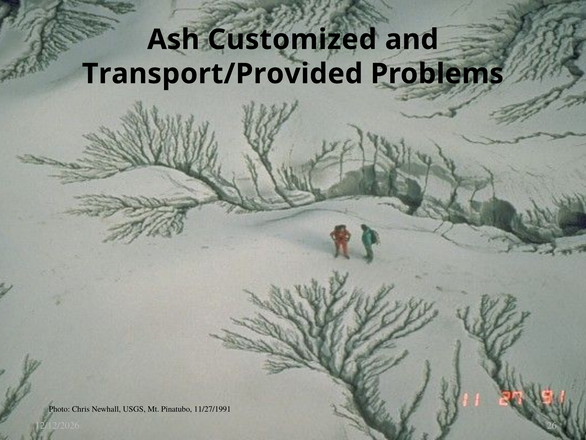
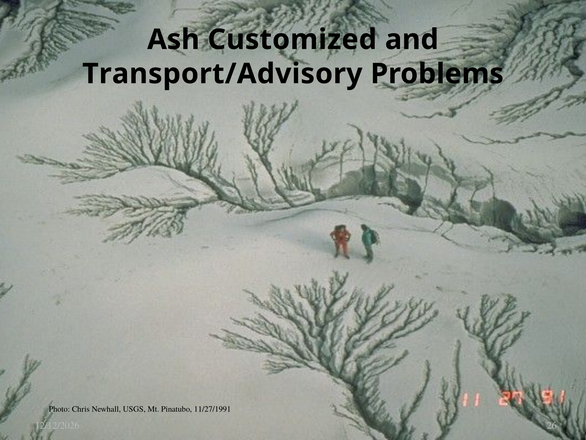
Transport/Provided: Transport/Provided -> Transport/Advisory
